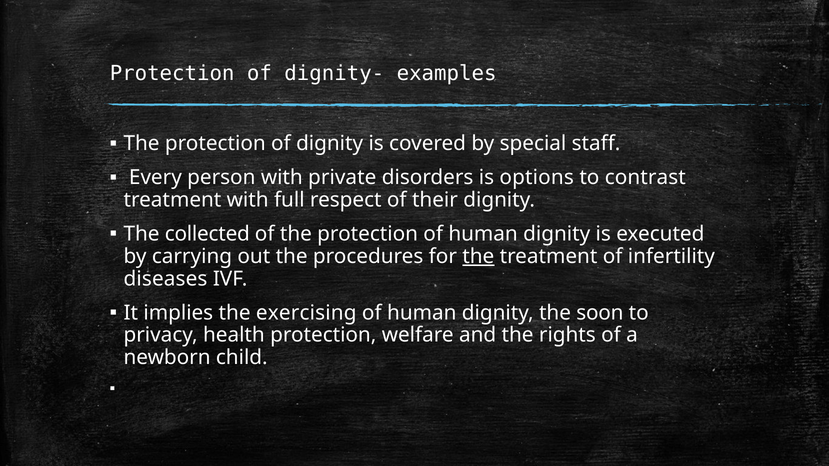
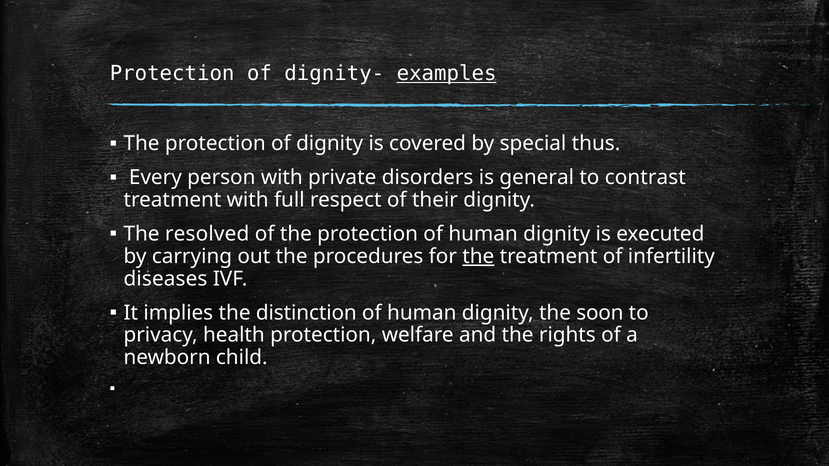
examples underline: none -> present
staff: staff -> thus
options: options -> general
collected: collected -> resolved
exercising: exercising -> distinction
